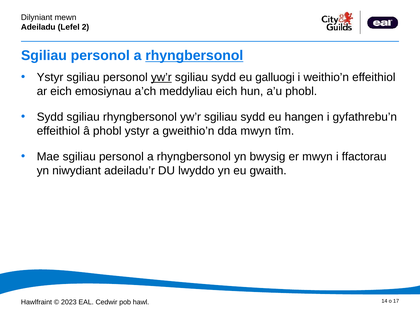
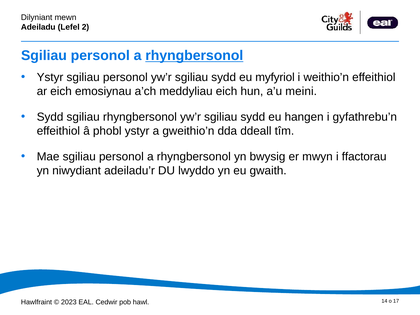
yw’r at (161, 77) underline: present -> none
galluogi: galluogi -> myfyriol
a’u phobl: phobl -> meini
dda mwyn: mwyn -> ddeall
